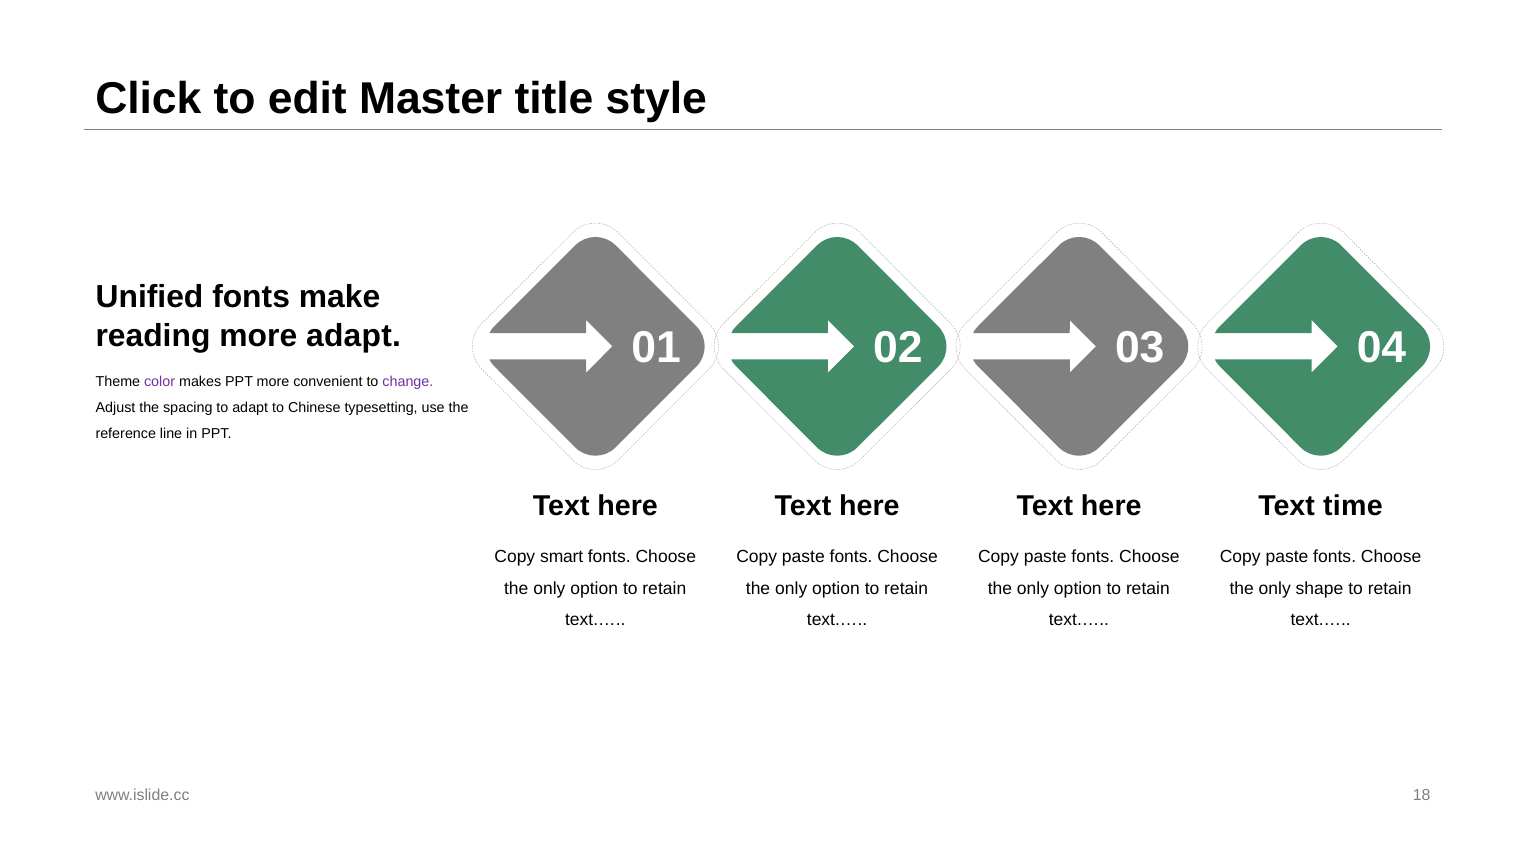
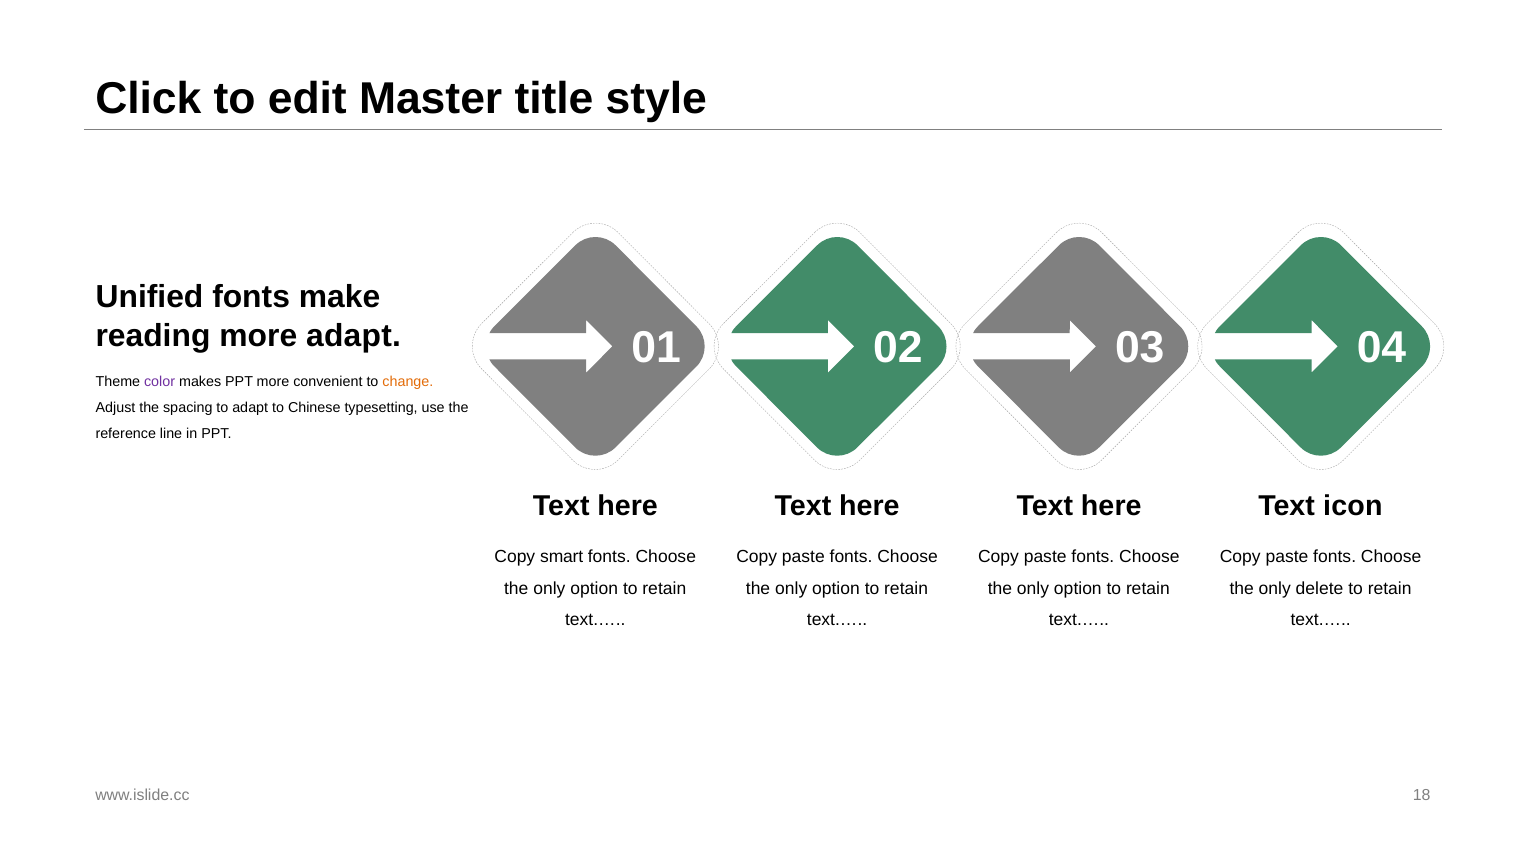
change colour: purple -> orange
time: time -> icon
shape: shape -> delete
